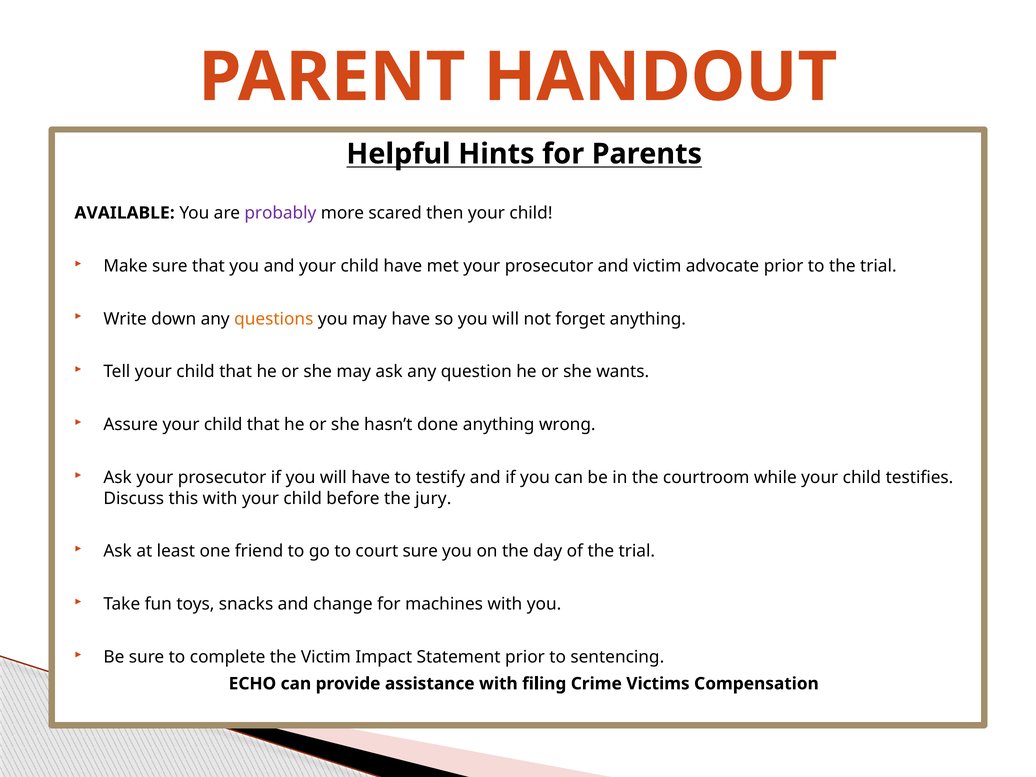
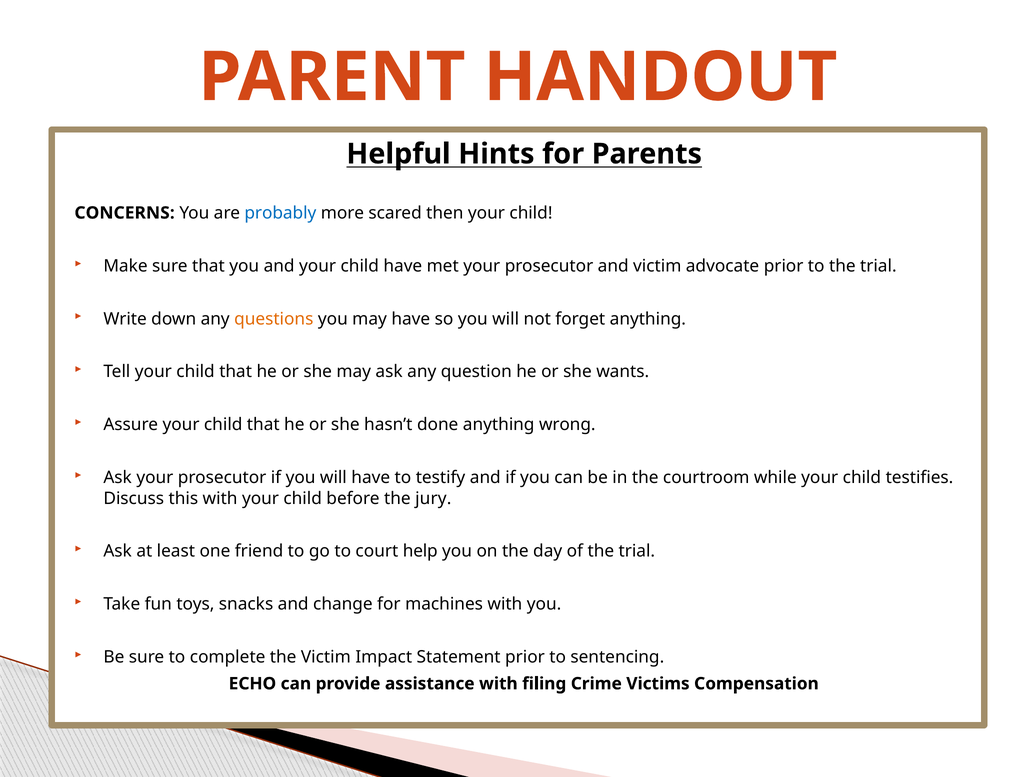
AVAILABLE: AVAILABLE -> CONCERNS
probably colour: purple -> blue
court sure: sure -> help
